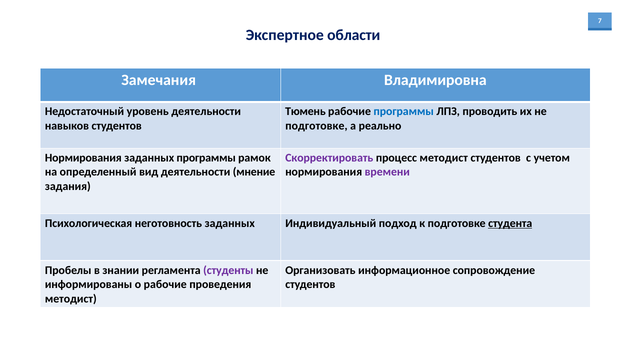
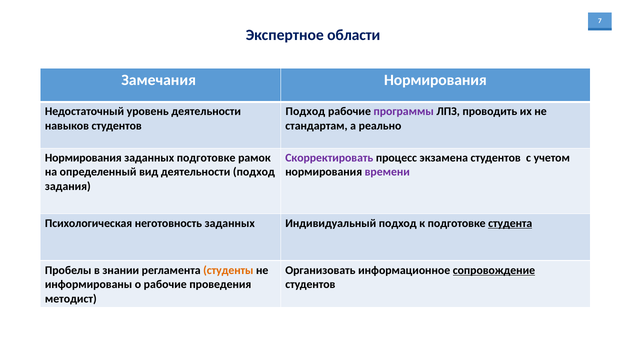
Замечания Владимировна: Владимировна -> Нормирования
Тюмень at (305, 112): Тюмень -> Подход
программы at (404, 112) colour: blue -> purple
подготовке at (316, 126): подготовке -> стандартам
заданных программы: программы -> подготовке
процесс методист: методист -> экзамена
деятельности мнение: мнение -> подход
студенты colour: purple -> orange
сопровождение underline: none -> present
